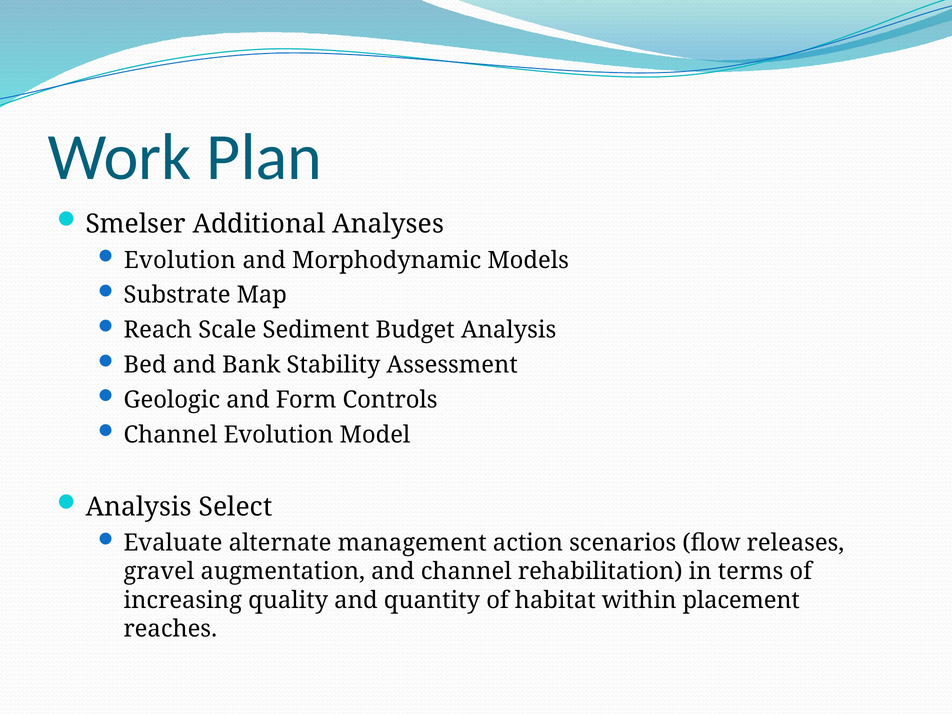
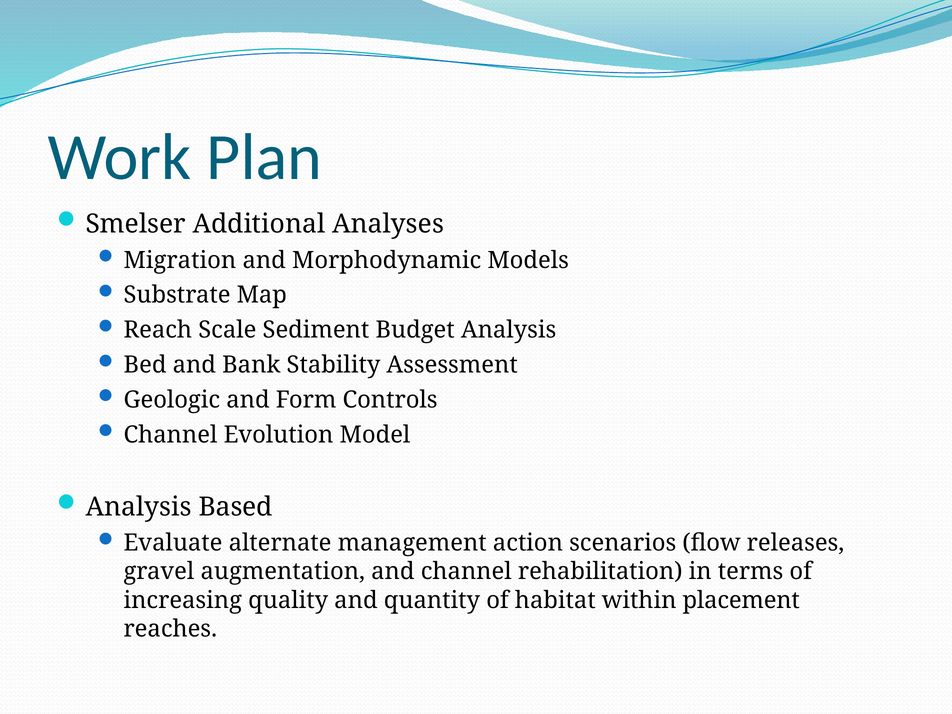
Evolution at (180, 260): Evolution -> Migration
Select: Select -> Based
